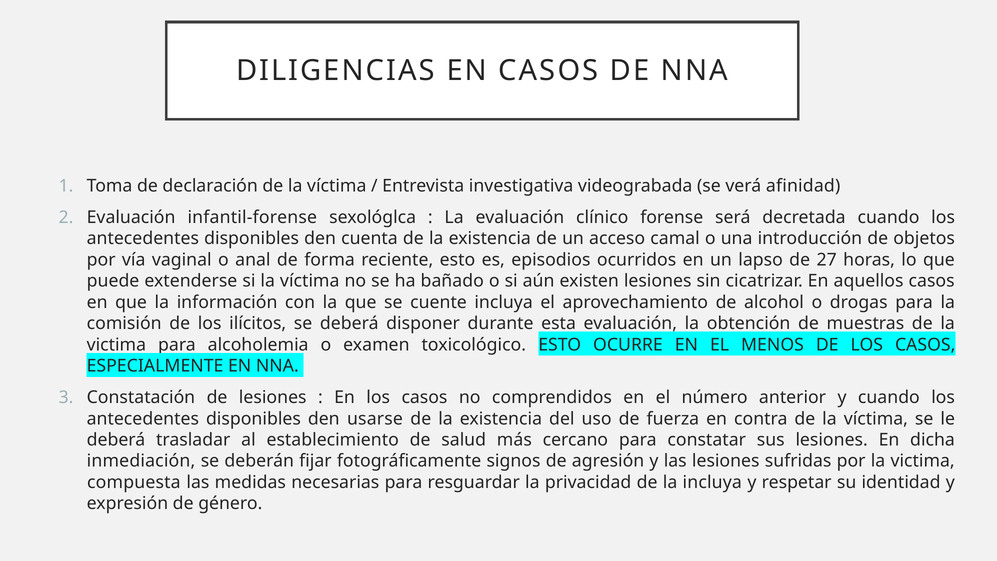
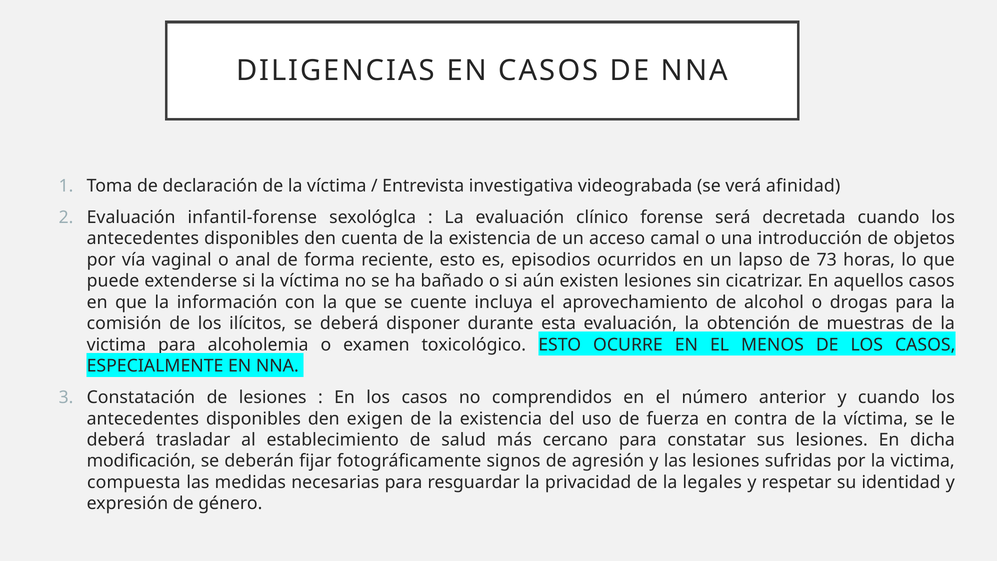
27: 27 -> 73
usarse: usarse -> exigen
inmediación: inmediación -> modificación
la incluya: incluya -> legales
